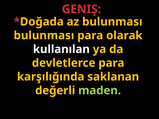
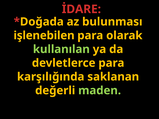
GENIŞ: GENIŞ -> İDARE
bulunması at (44, 36): bulunması -> işlenebilen
kullanılan colour: white -> light green
